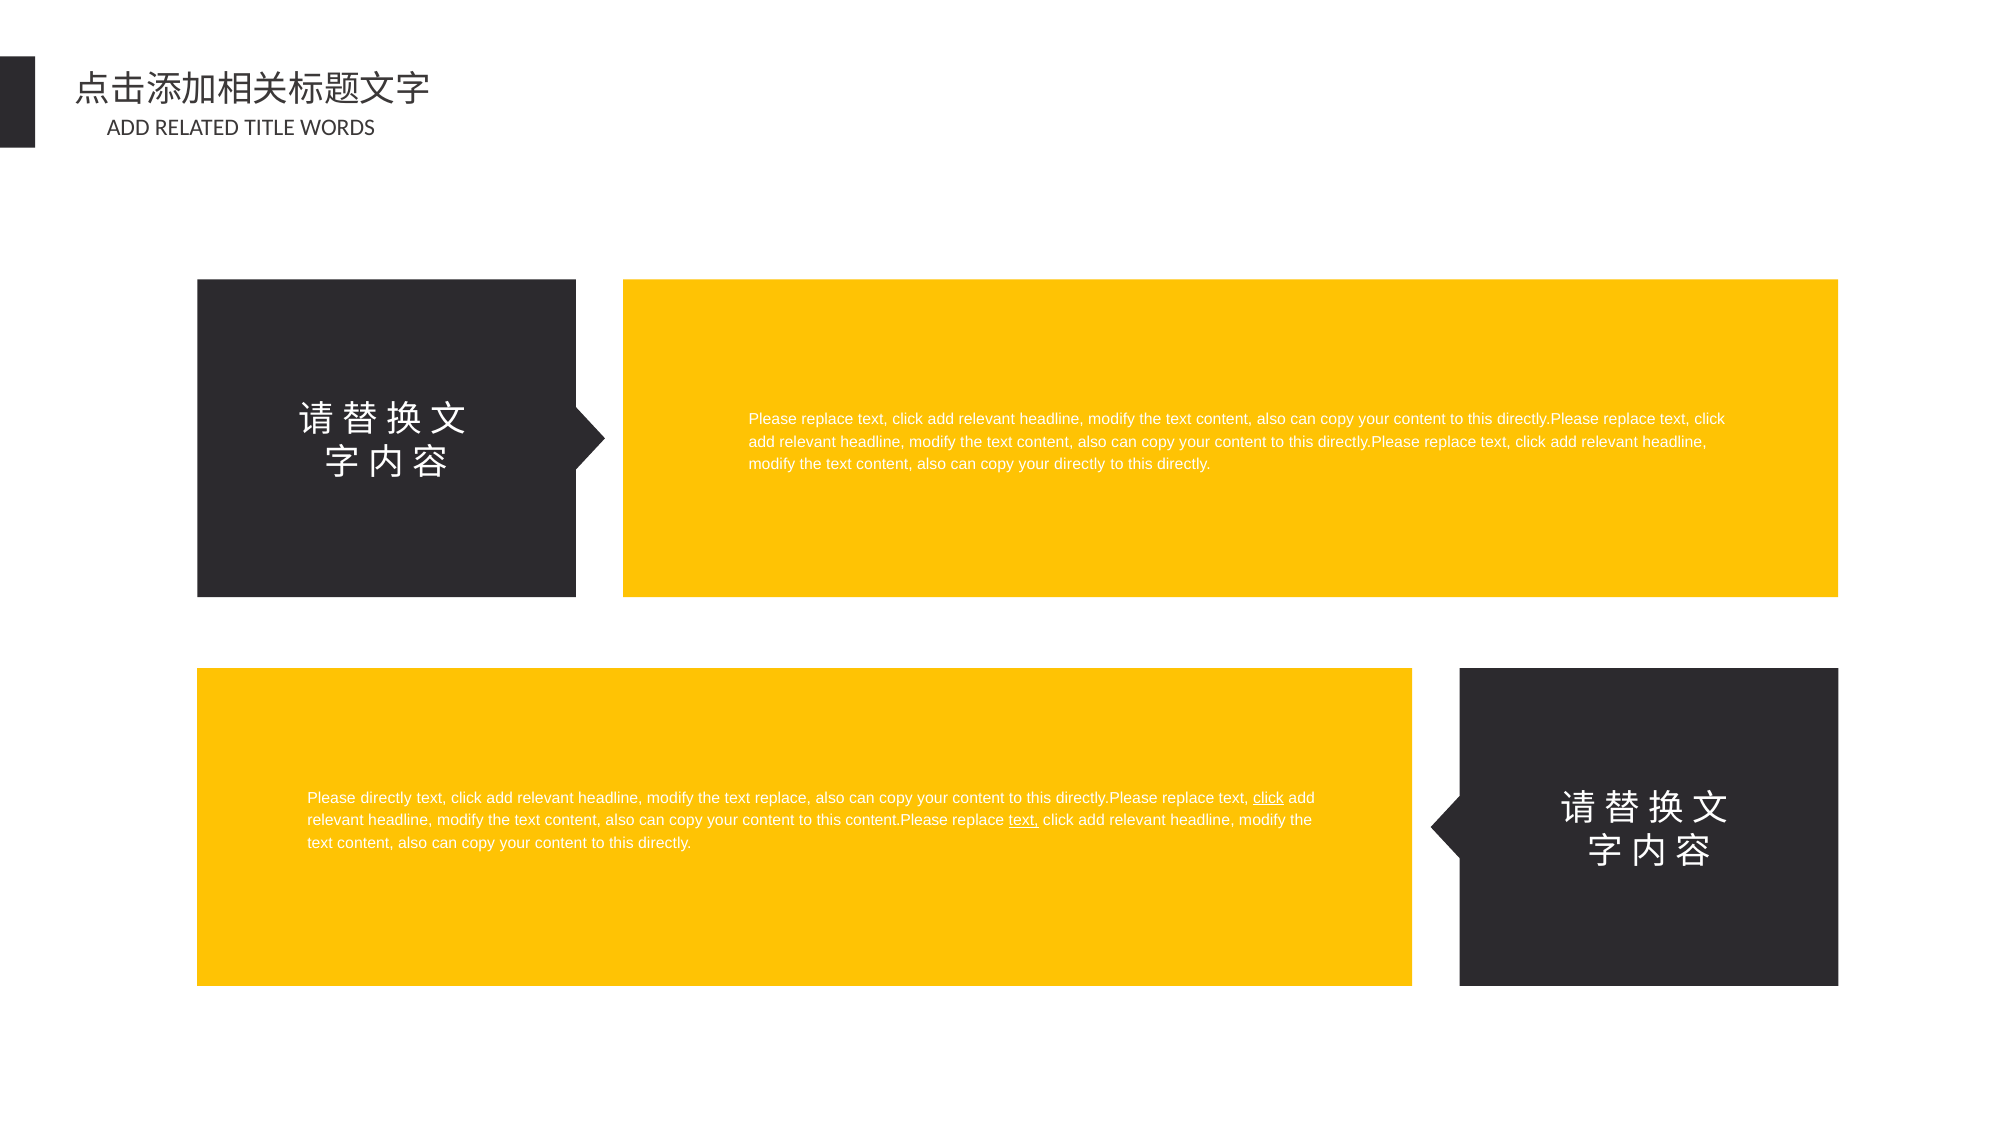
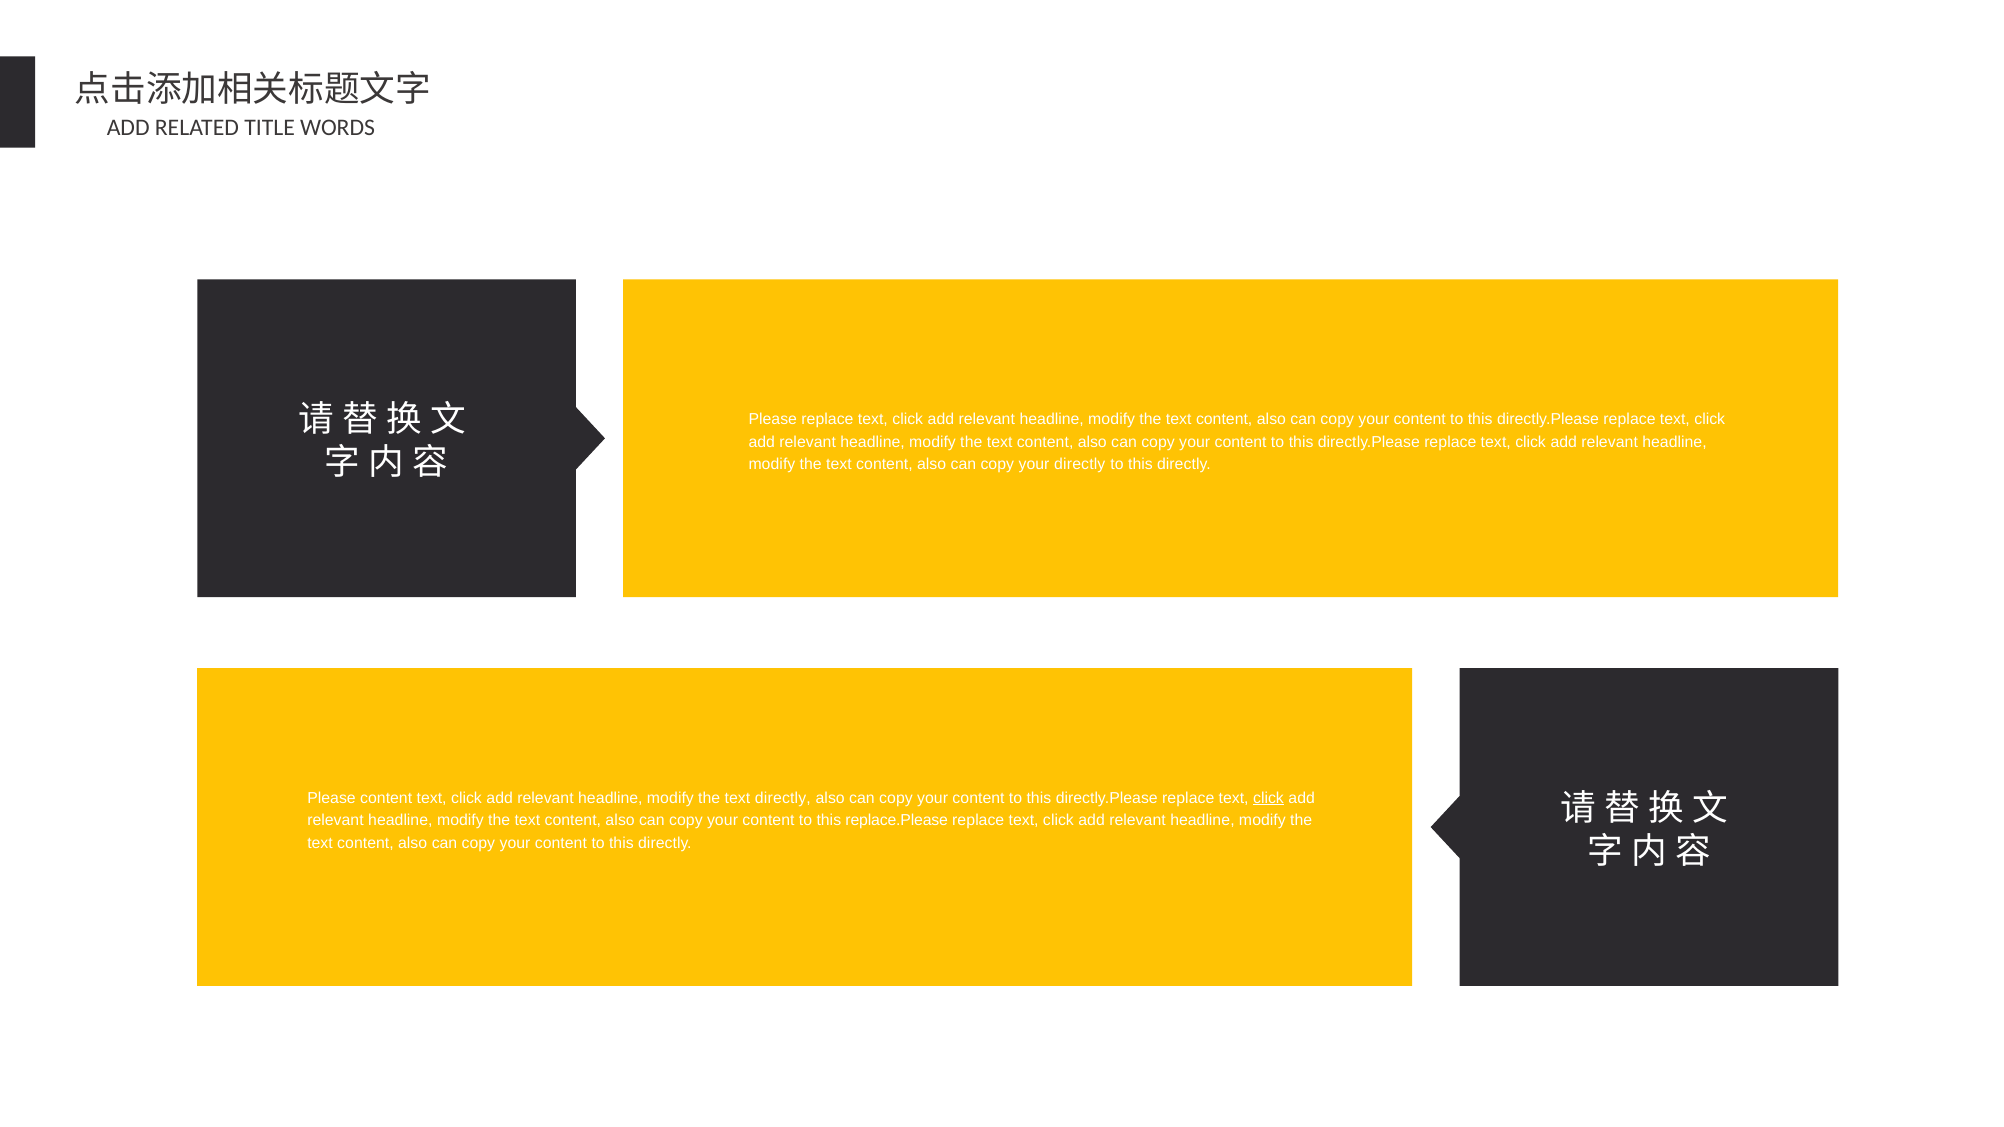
Please directly: directly -> content
text replace: replace -> directly
content.Please: content.Please -> replace.Please
text at (1024, 821) underline: present -> none
